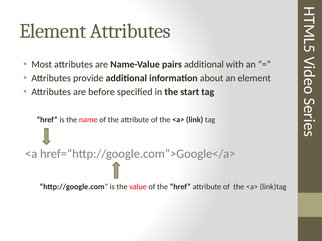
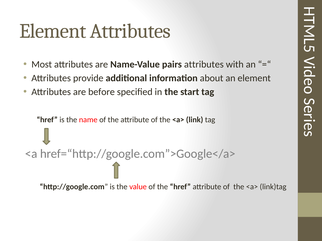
pairs additional: additional -> attributes
